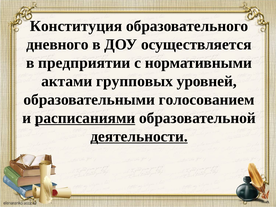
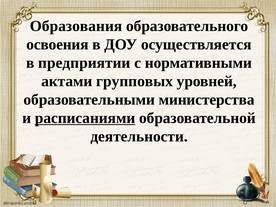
Конституция: Конституция -> Образования
дневного: дневного -> освоения
голосованием: голосованием -> министерства
деятельности underline: present -> none
